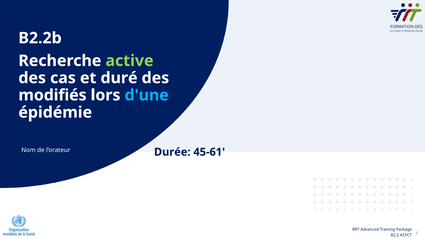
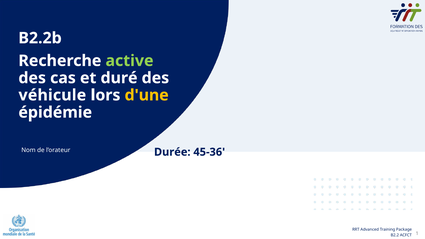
modifiés: modifiés -> véhicule
d'une colour: light blue -> yellow
45-61: 45-61 -> 45-36
